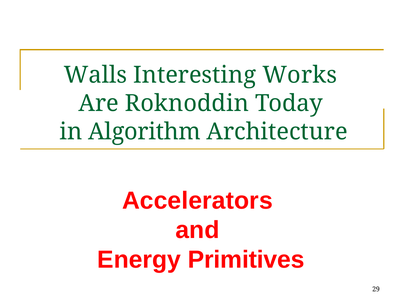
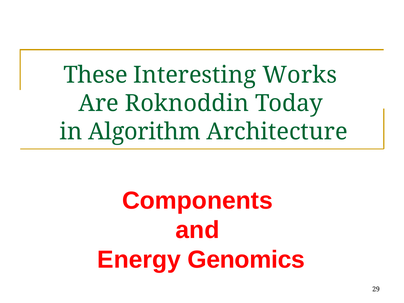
Walls: Walls -> These
Accelerators: Accelerators -> Components
Primitives: Primitives -> Genomics
